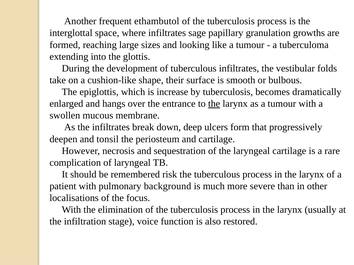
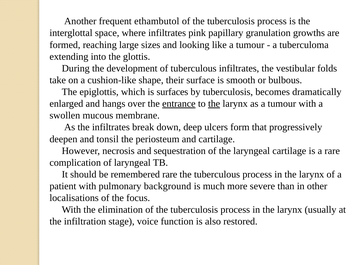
sage: sage -> pink
increase: increase -> surfaces
entrance underline: none -> present
remembered risk: risk -> rare
